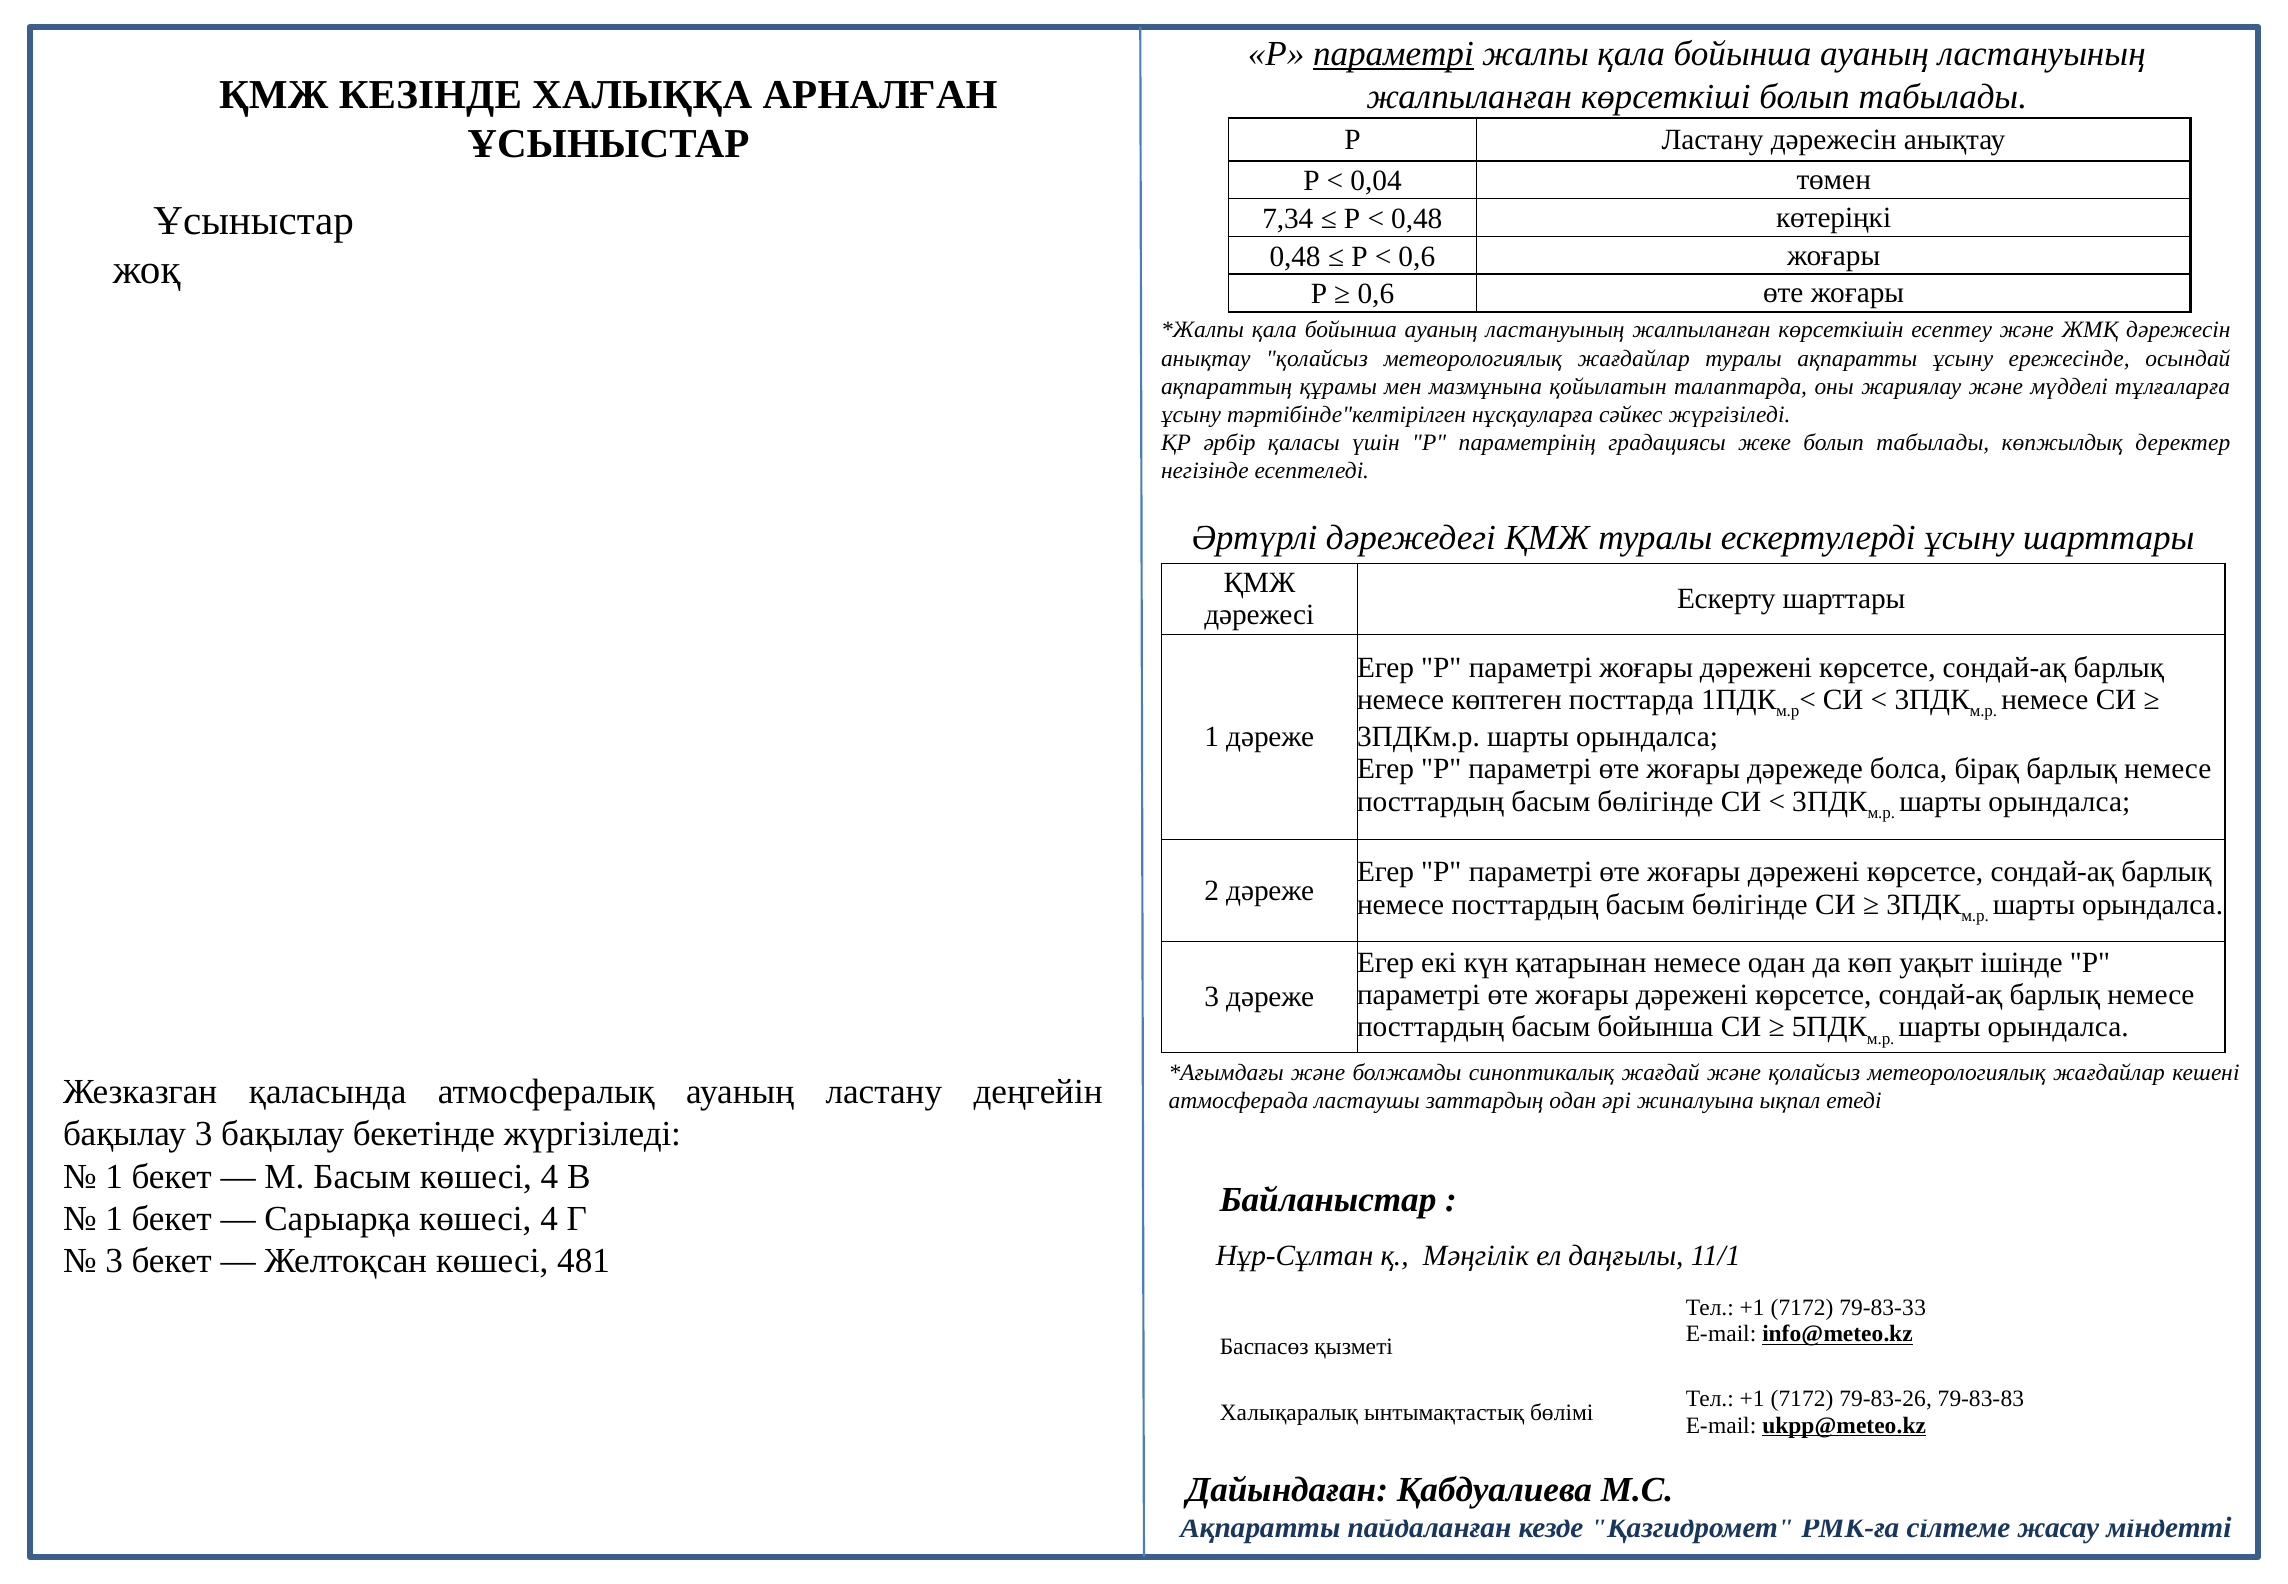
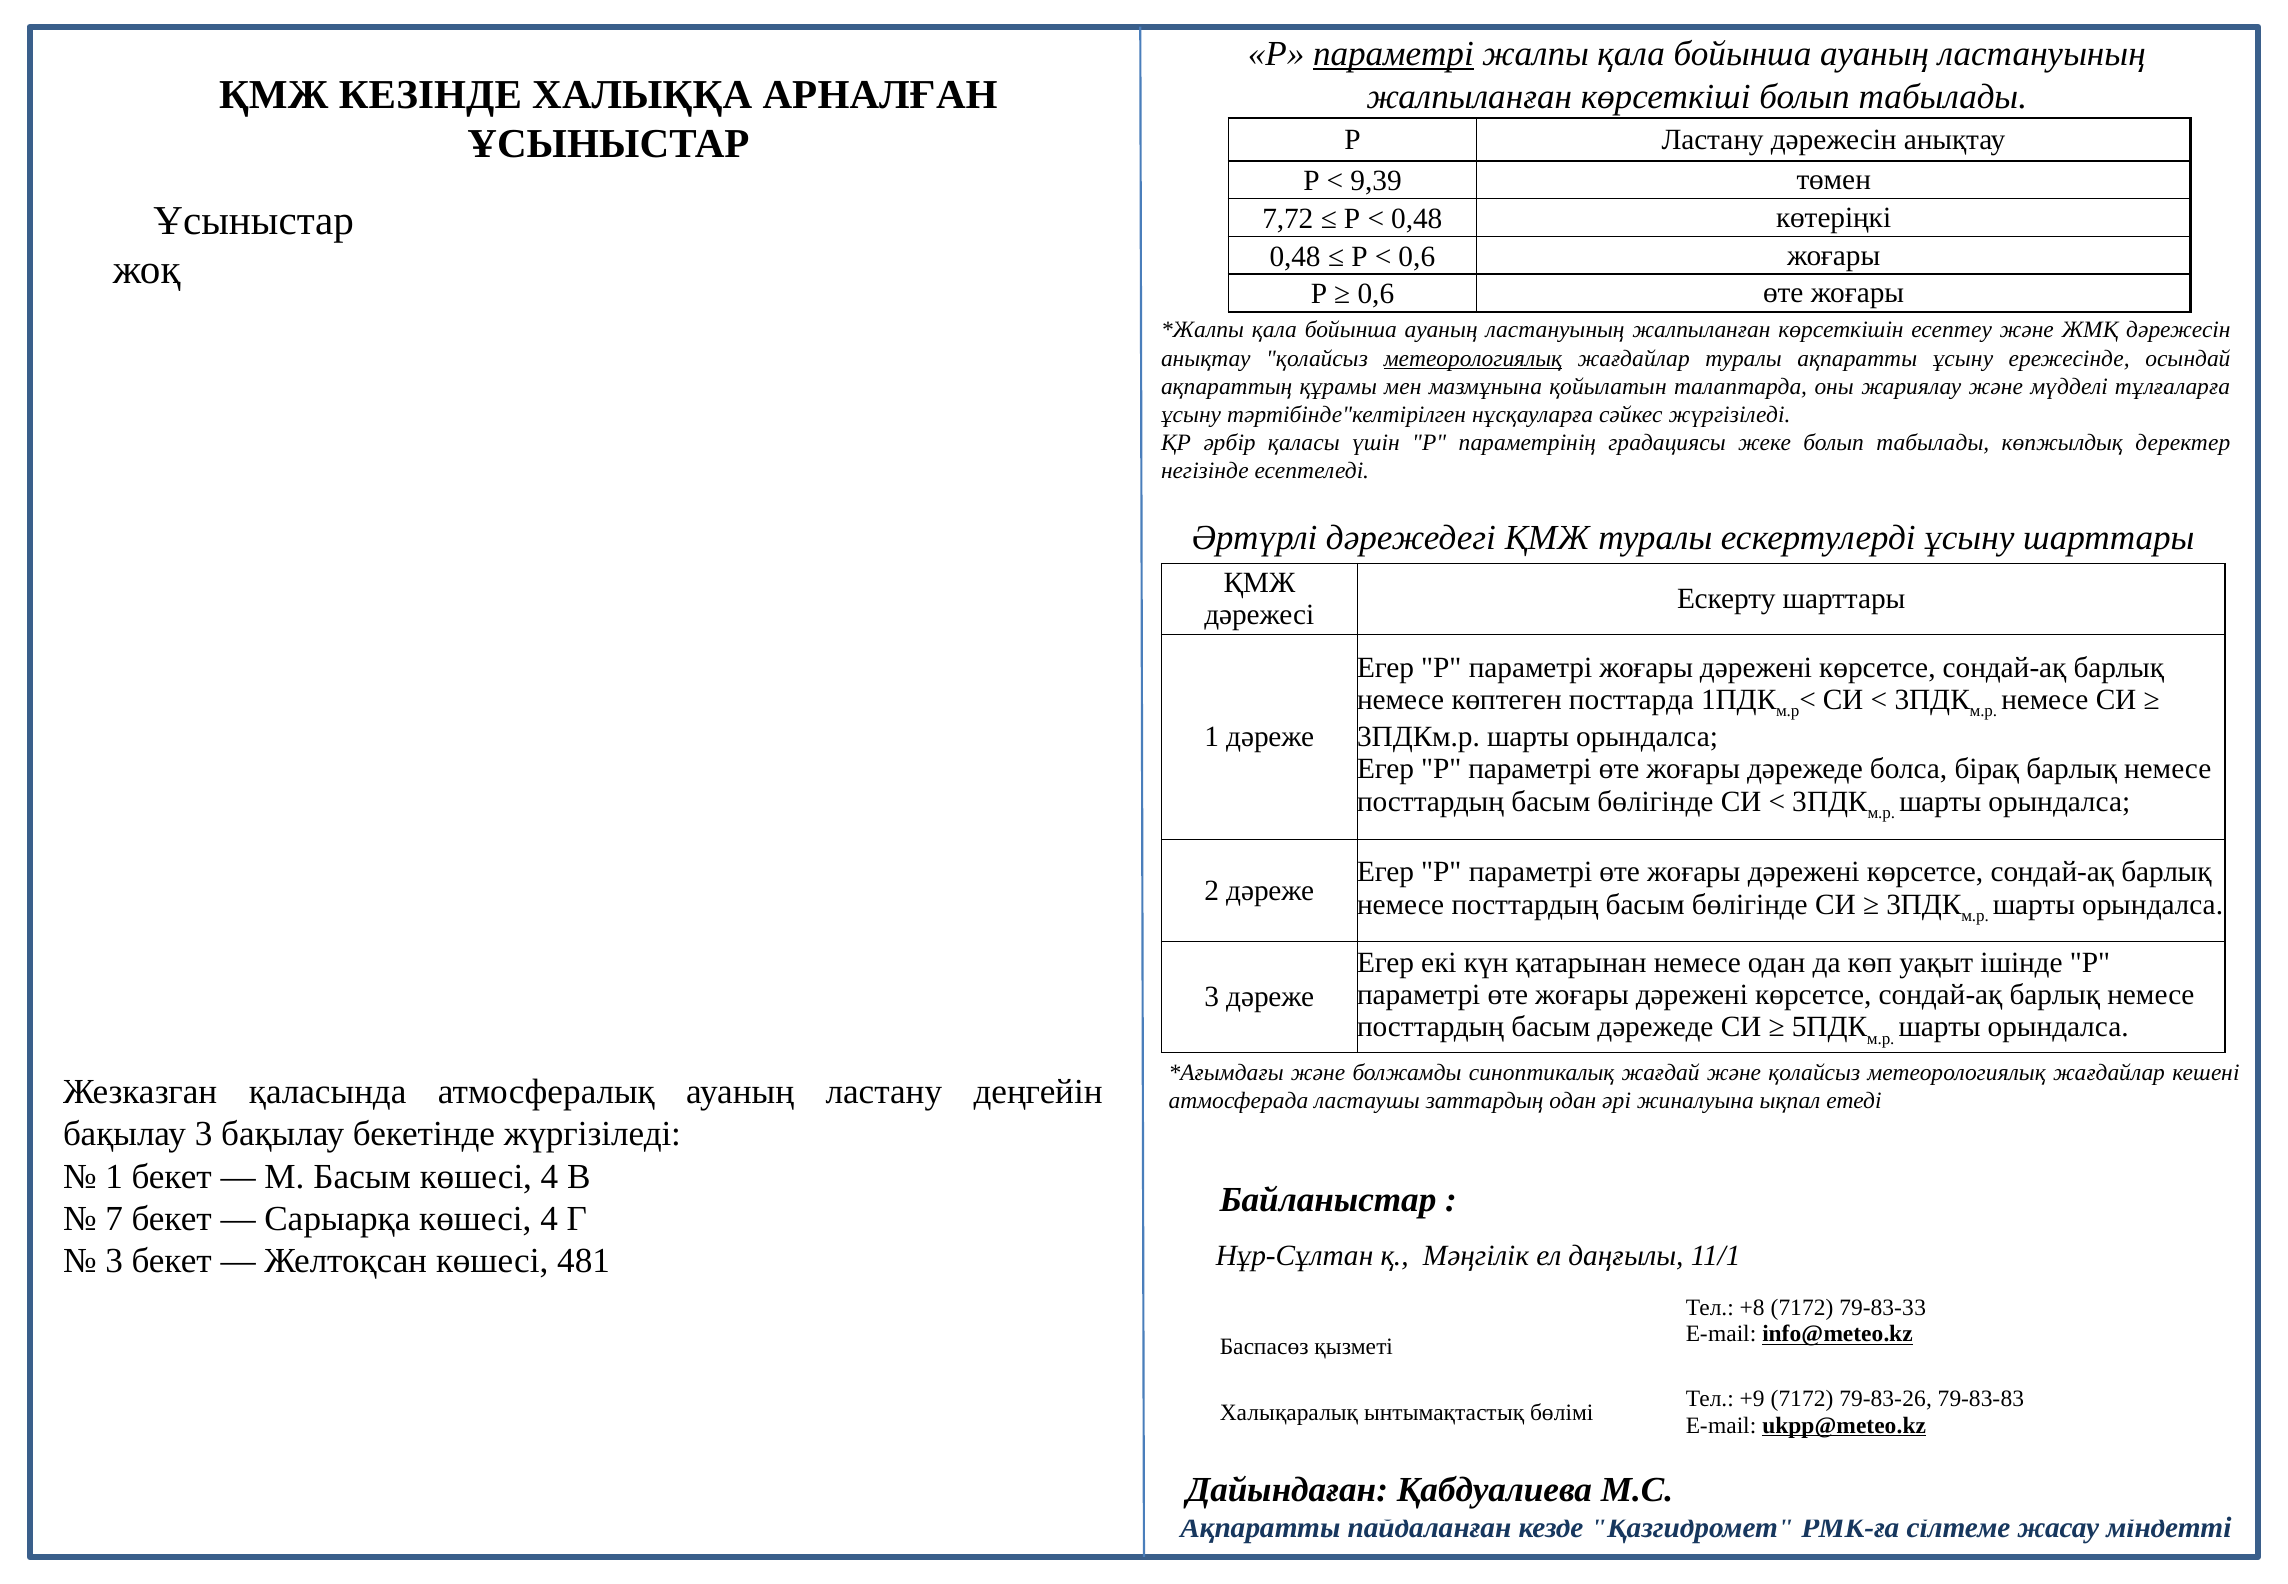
0,04: 0,04 -> 9,39
7,34: 7,34 -> 7,72
метеорологиялық at (1473, 358) underline: none -> present
басым бойынша: бойынша -> дәрежеде
1 at (114, 1219): 1 -> 7
+1 at (1752, 1308): +1 -> +8
+1 at (1752, 1399): +1 -> +9
